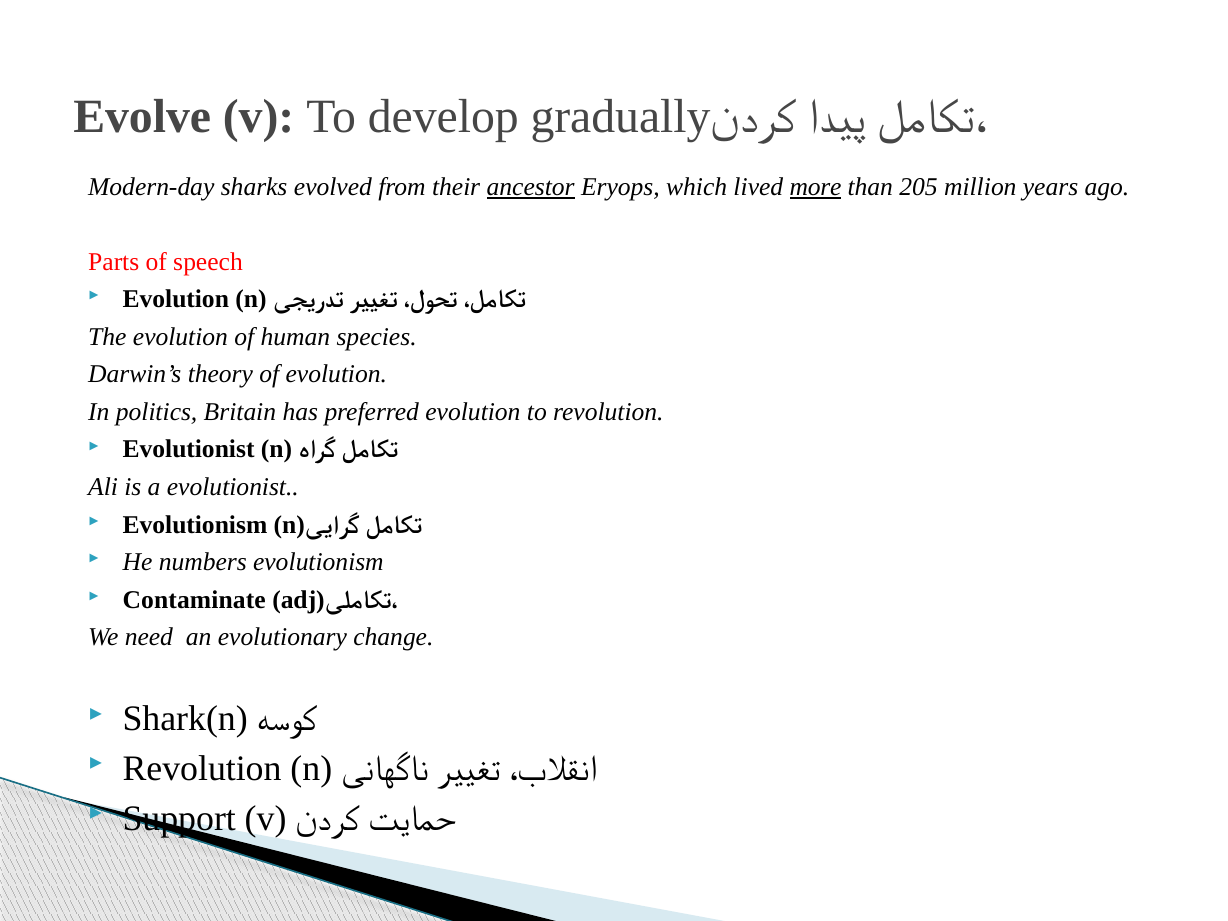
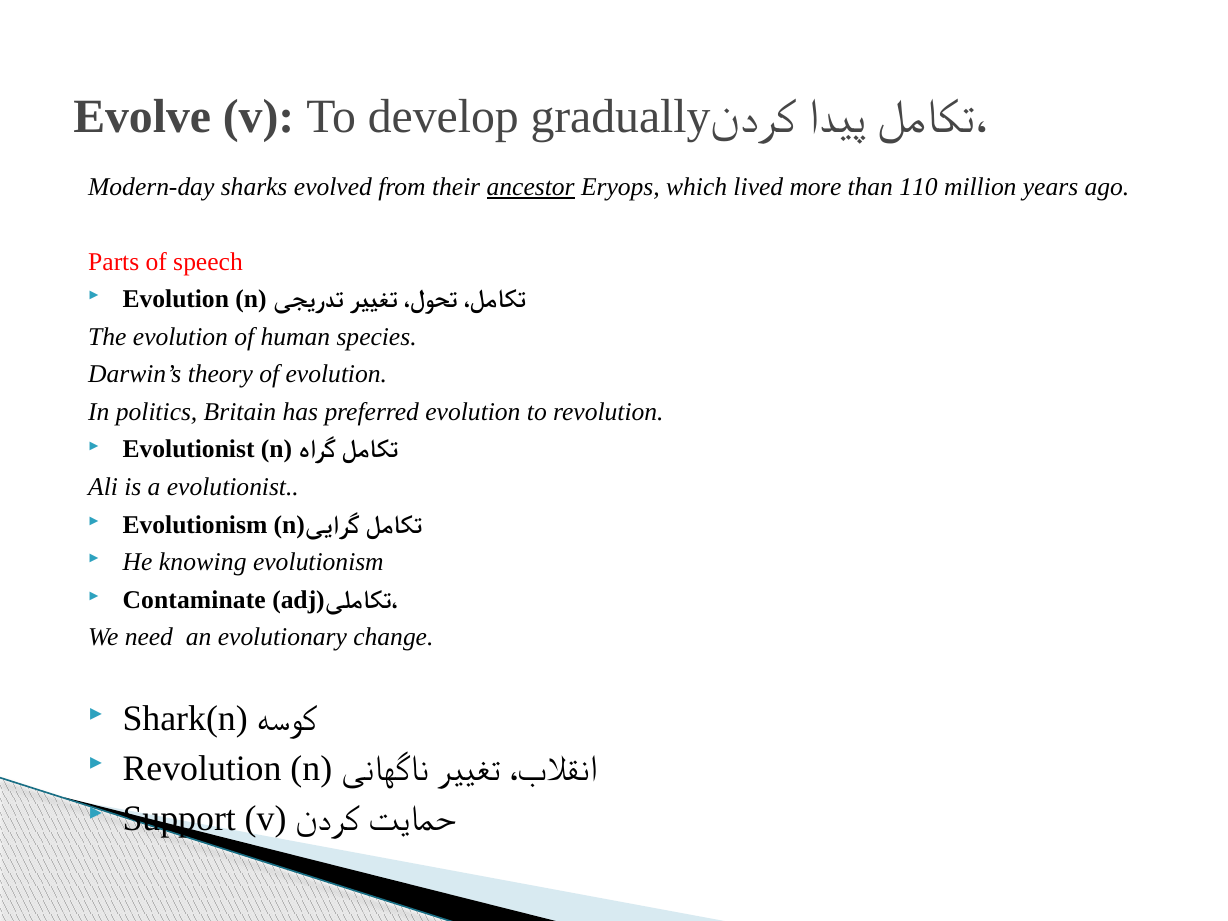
more underline: present -> none
205: 205 -> 110
numbers: numbers -> knowing
